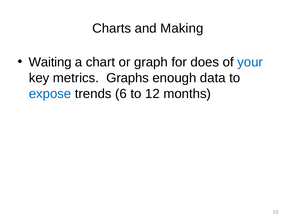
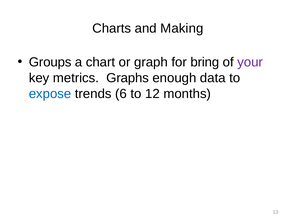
Waiting: Waiting -> Groups
does: does -> bring
your colour: blue -> purple
